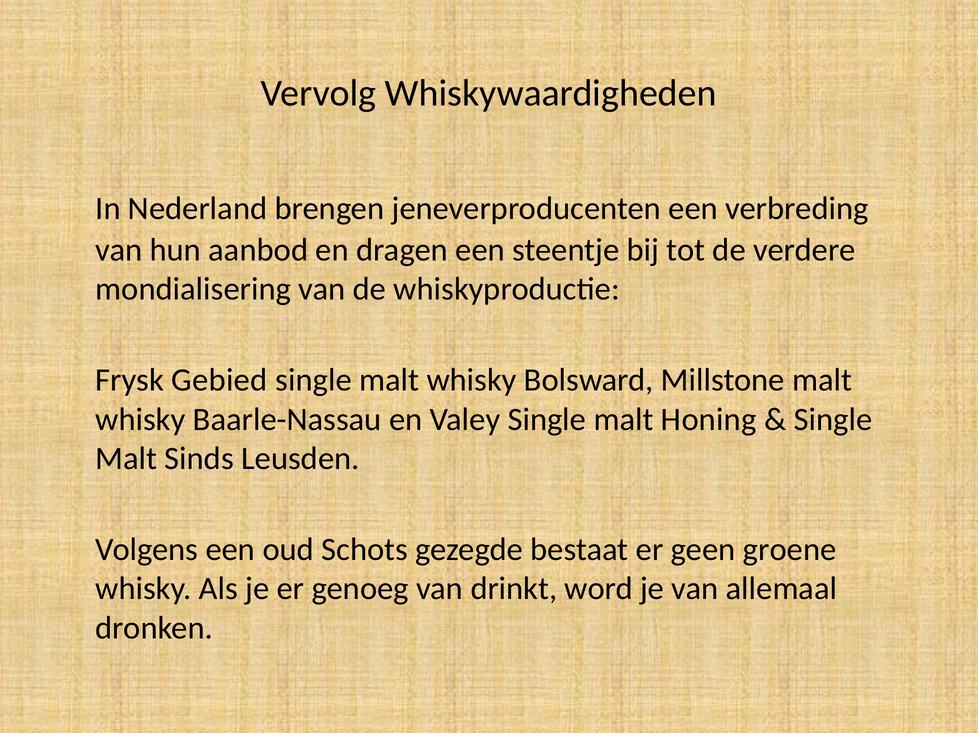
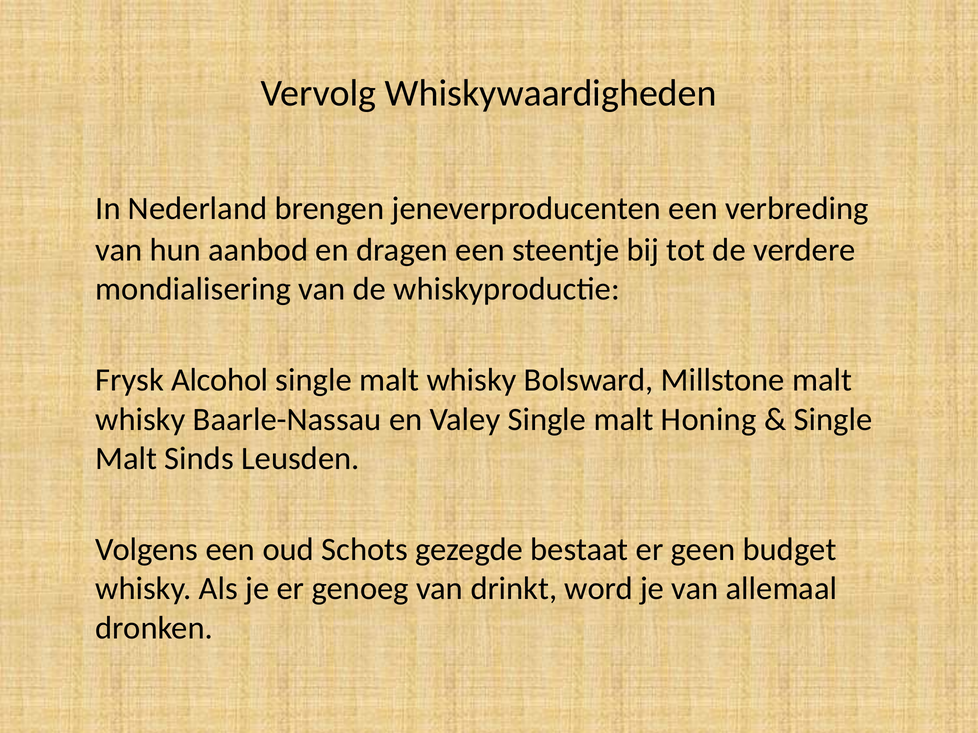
Gebied: Gebied -> Alcohol
groene: groene -> budget
